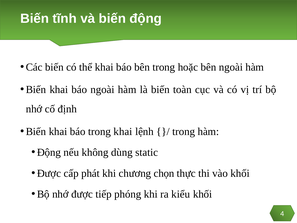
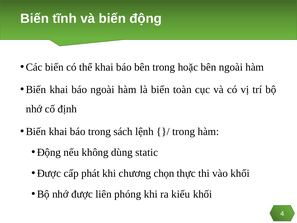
trong khai: khai -> sách
tiếp: tiếp -> liên
